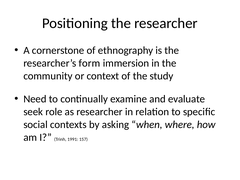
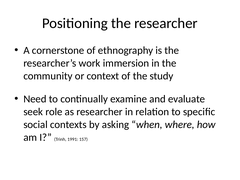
form: form -> work
